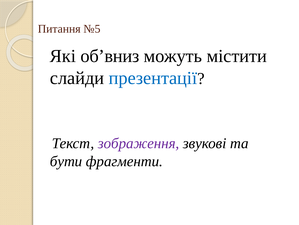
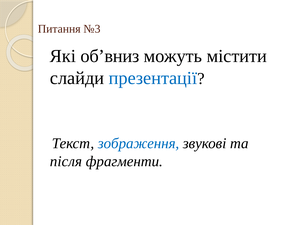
№5: №5 -> №3
зображення colour: purple -> blue
бути: бути -> після
